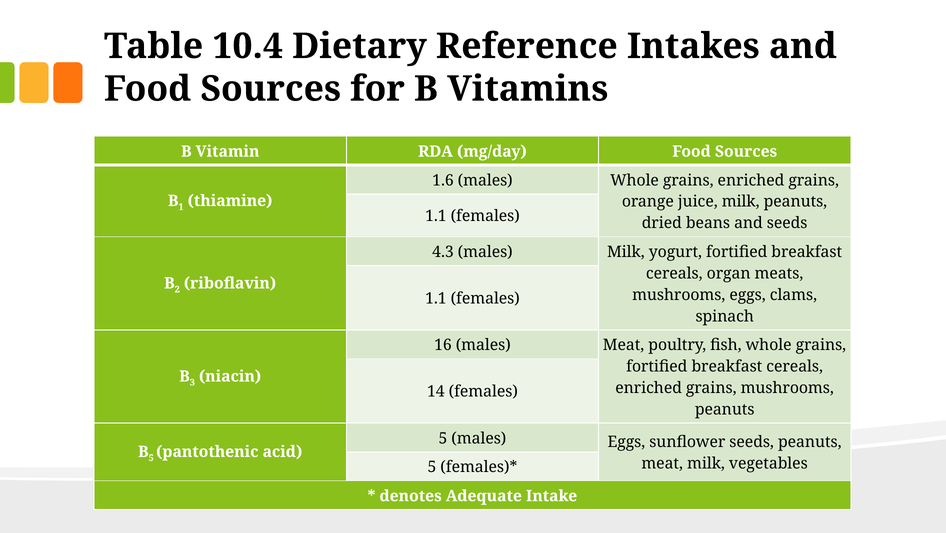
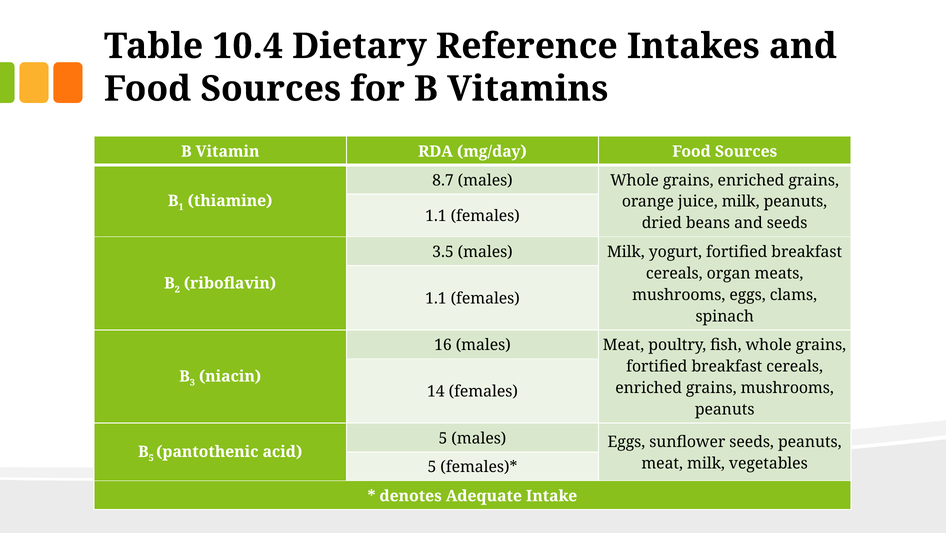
1.6: 1.6 -> 8.7
4.3: 4.3 -> 3.5
